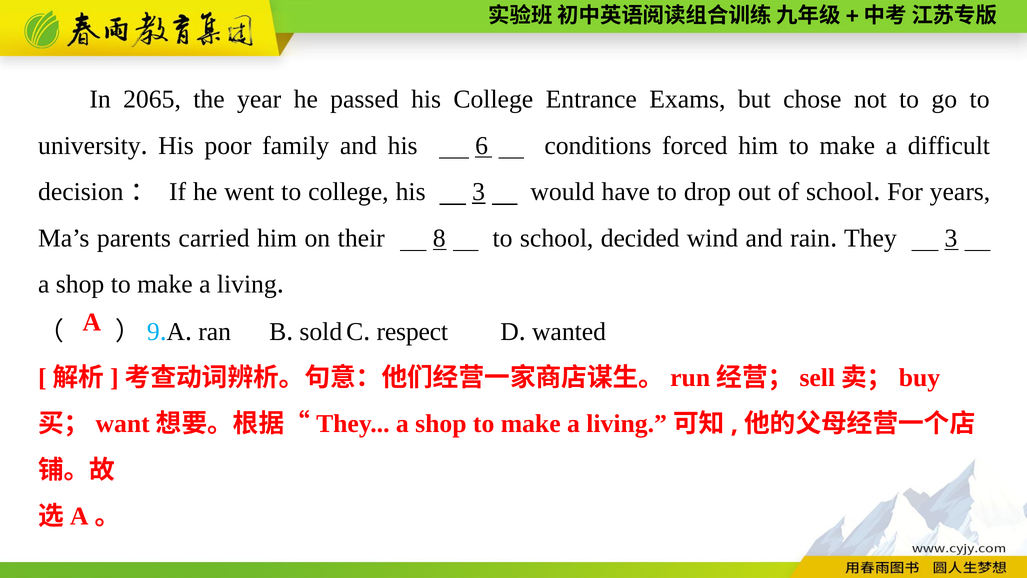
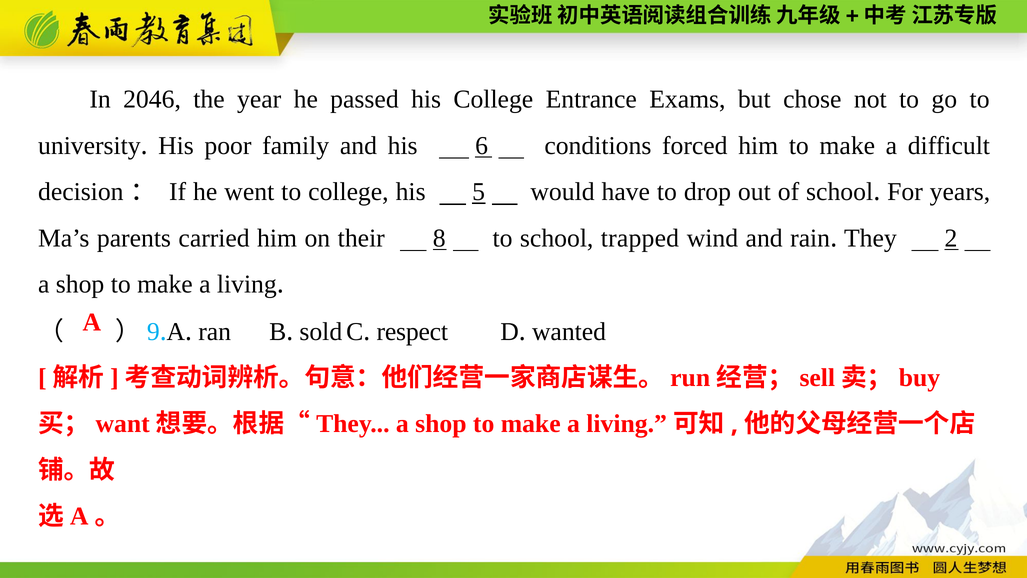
2065: 2065 -> 2046
his 3: 3 -> 5
decided: decided -> trapped
They 3: 3 -> 2
